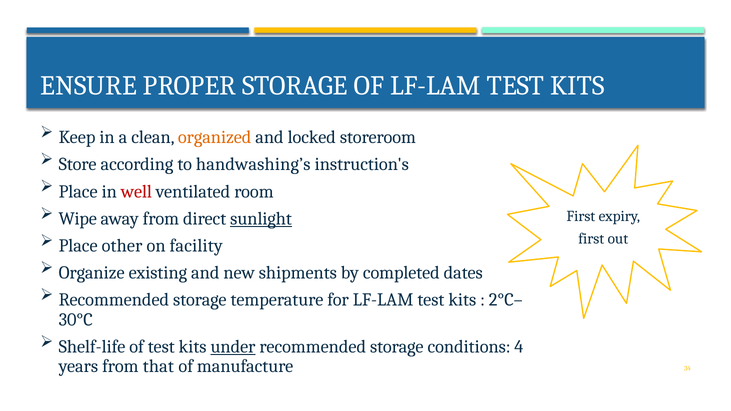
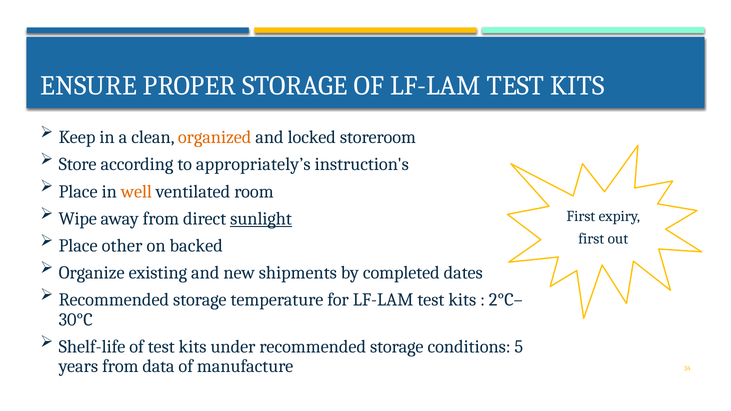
handwashing’s: handwashing’s -> appropriately’s
well colour: red -> orange
facility: facility -> backed
under underline: present -> none
4: 4 -> 5
that: that -> data
